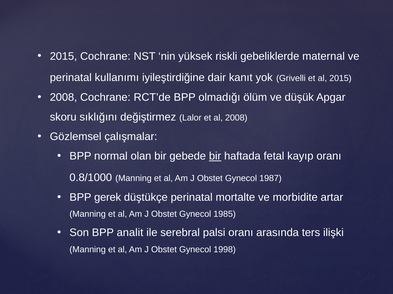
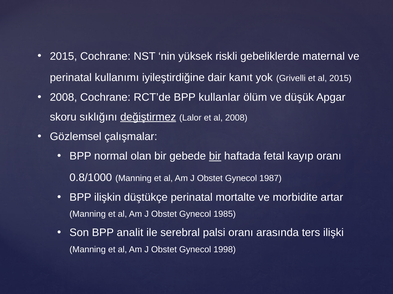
olmadığı: olmadığı -> kullanlar
değiştirmez underline: none -> present
gerek: gerek -> ilişkin
